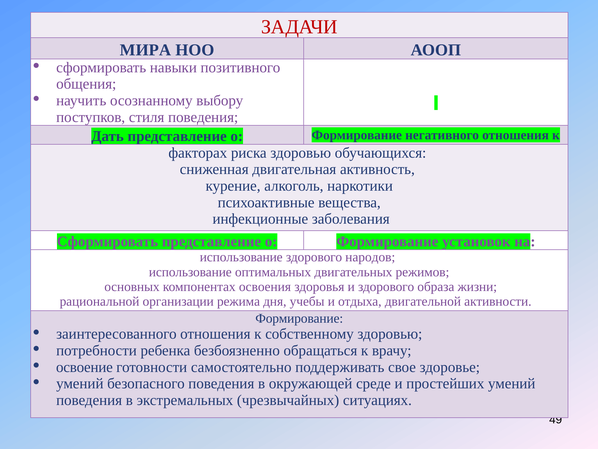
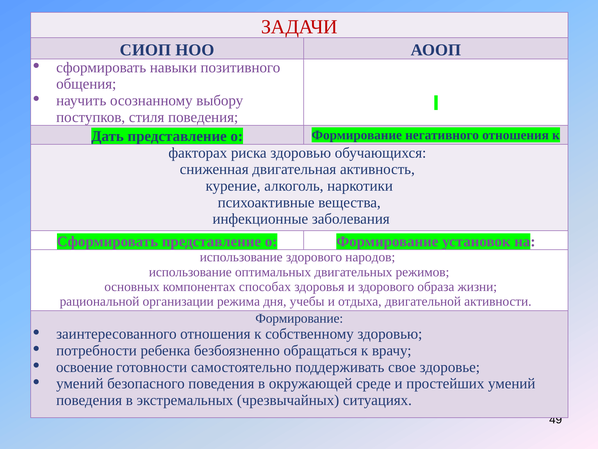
МИРА: МИРА -> СИОП
освоения: освоения -> способах
